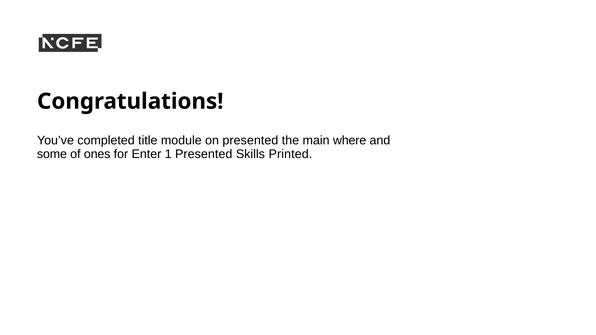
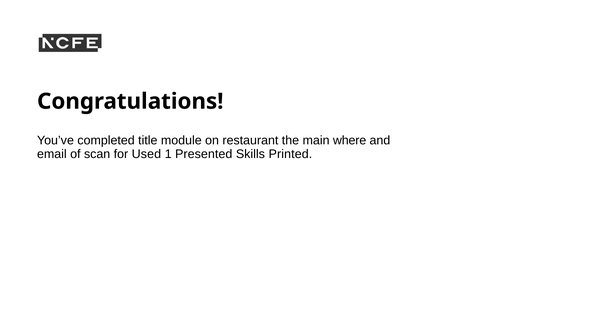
on presented: presented -> restaurant
some: some -> email
ones: ones -> scan
Enter: Enter -> Used
